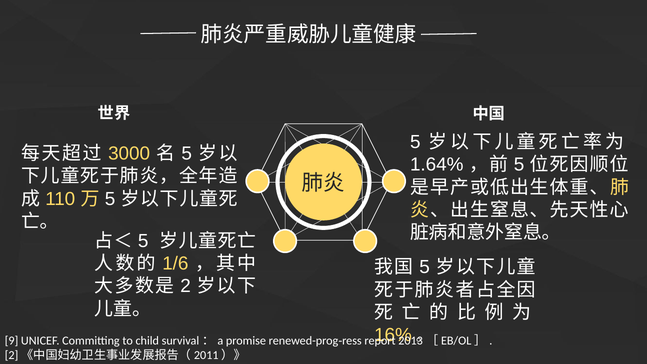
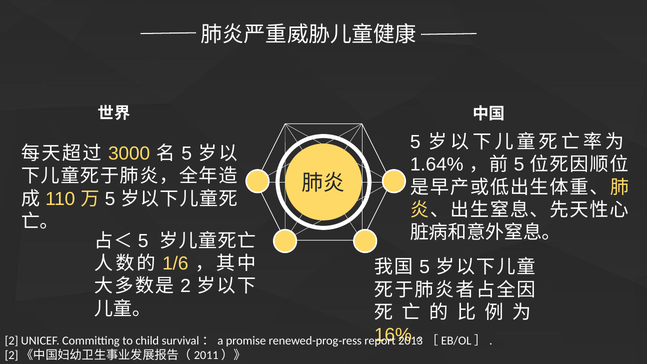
9 at (12, 341): 9 -> 2
